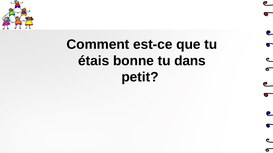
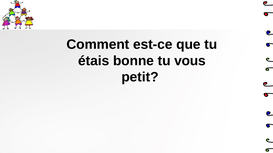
dans: dans -> vous
